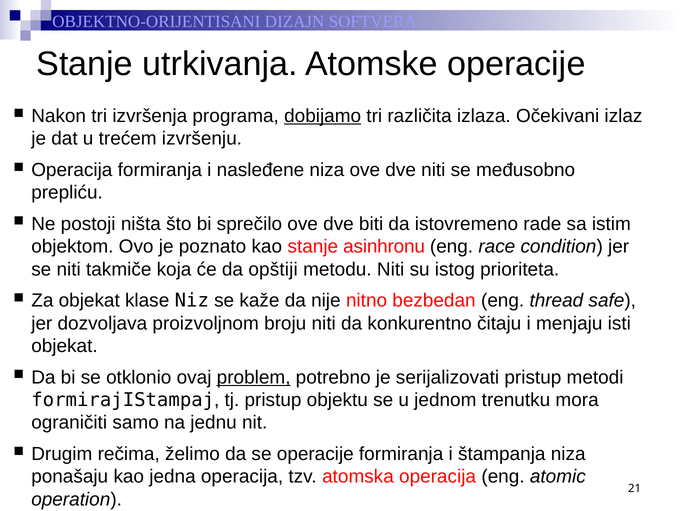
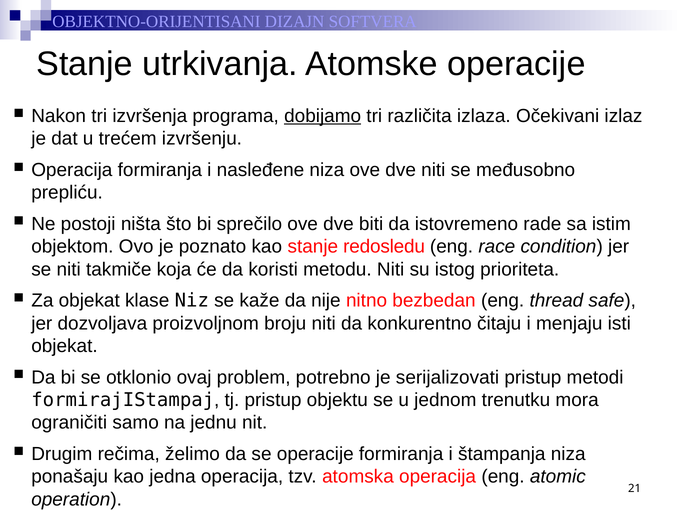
asinhronu: asinhronu -> redosledu
opštiji: opštiji -> koristi
problem underline: present -> none
